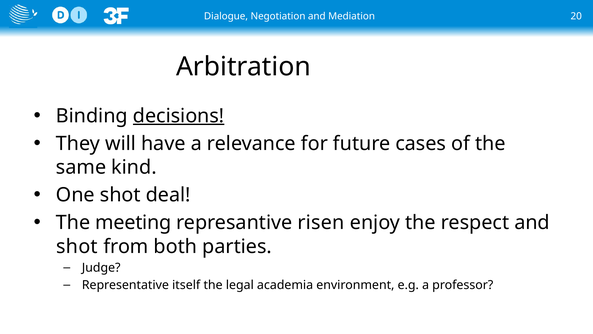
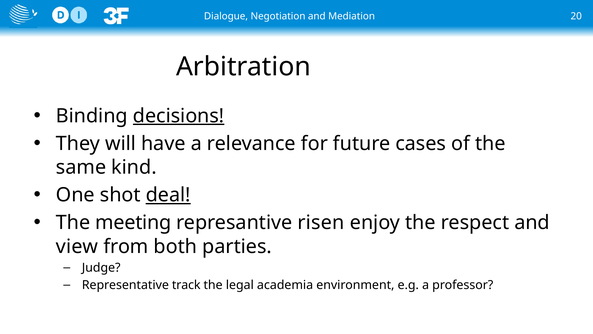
deal underline: none -> present
shot at (77, 246): shot -> view
itself: itself -> track
